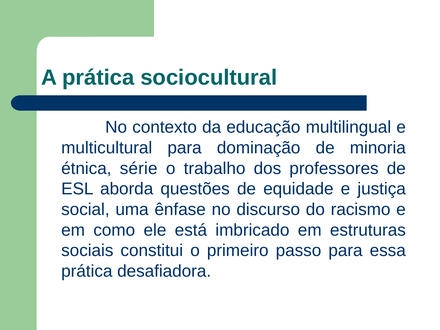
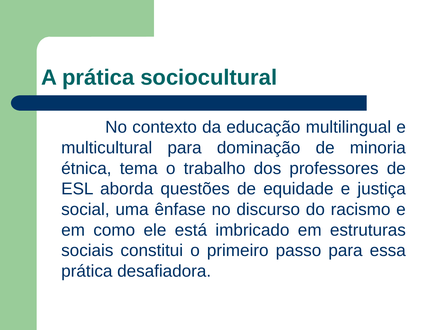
série: série -> tema
